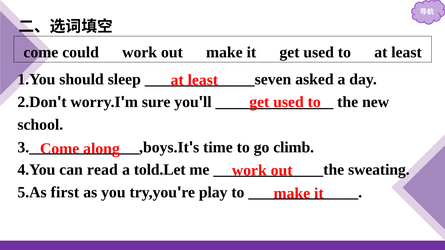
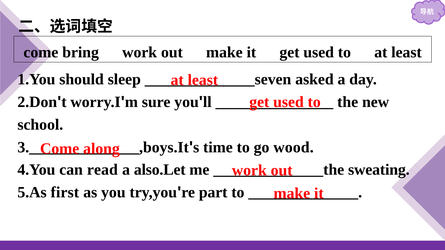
could: could -> bring
climb: climb -> wood
told.Let: told.Let -> also.Let
play: play -> part
